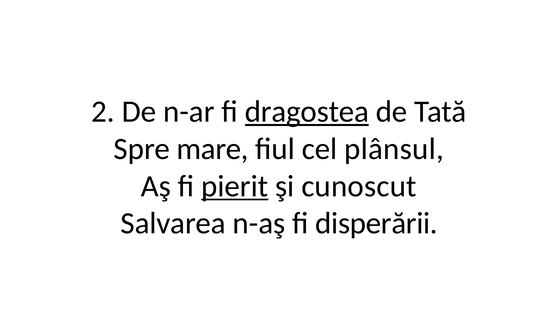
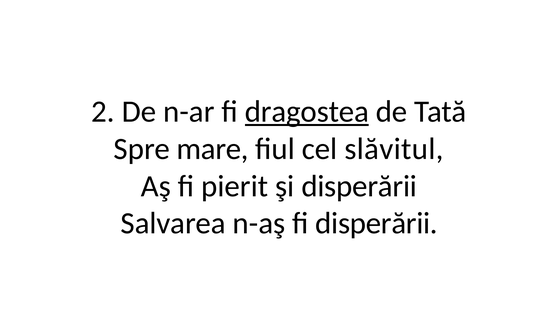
plânsul: plânsul -> slăvitul
pierit underline: present -> none
şi cunoscut: cunoscut -> disperării
